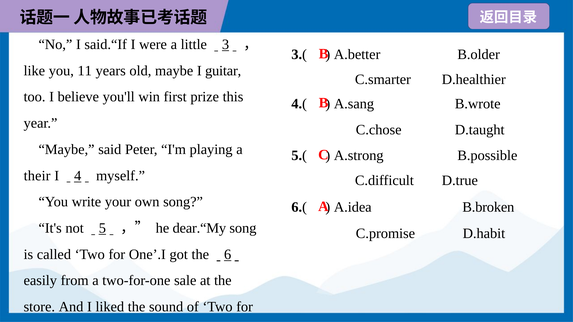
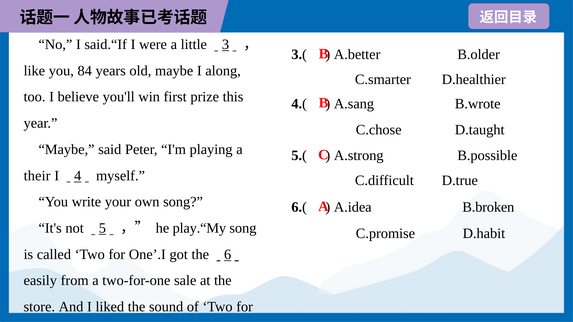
11: 11 -> 84
guitar: guitar -> along
dear.“My: dear.“My -> play.“My
